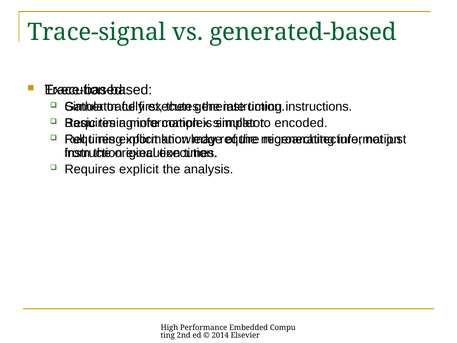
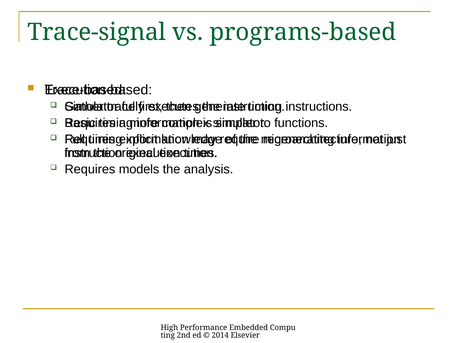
generated-based: generated-based -> programs-based
encoded: encoded -> functions
explicit at (139, 169): explicit -> models
